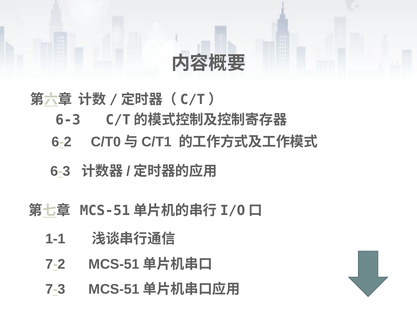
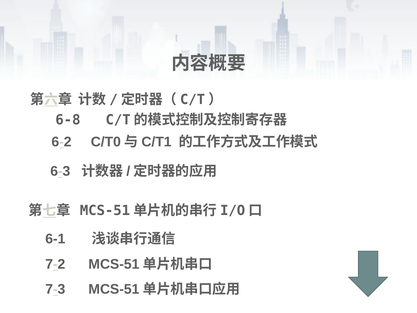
6-3 at (68, 120): 6-3 -> 6-8
1-1: 1-1 -> 6-1
